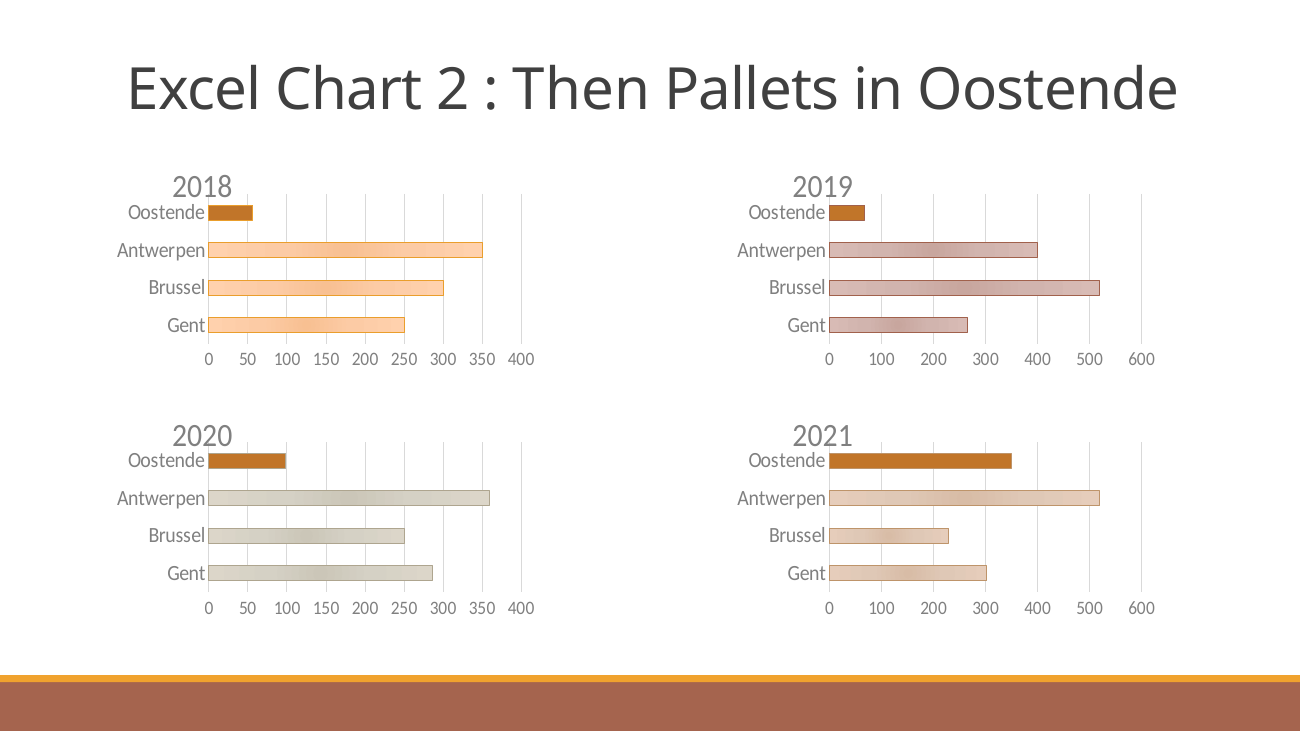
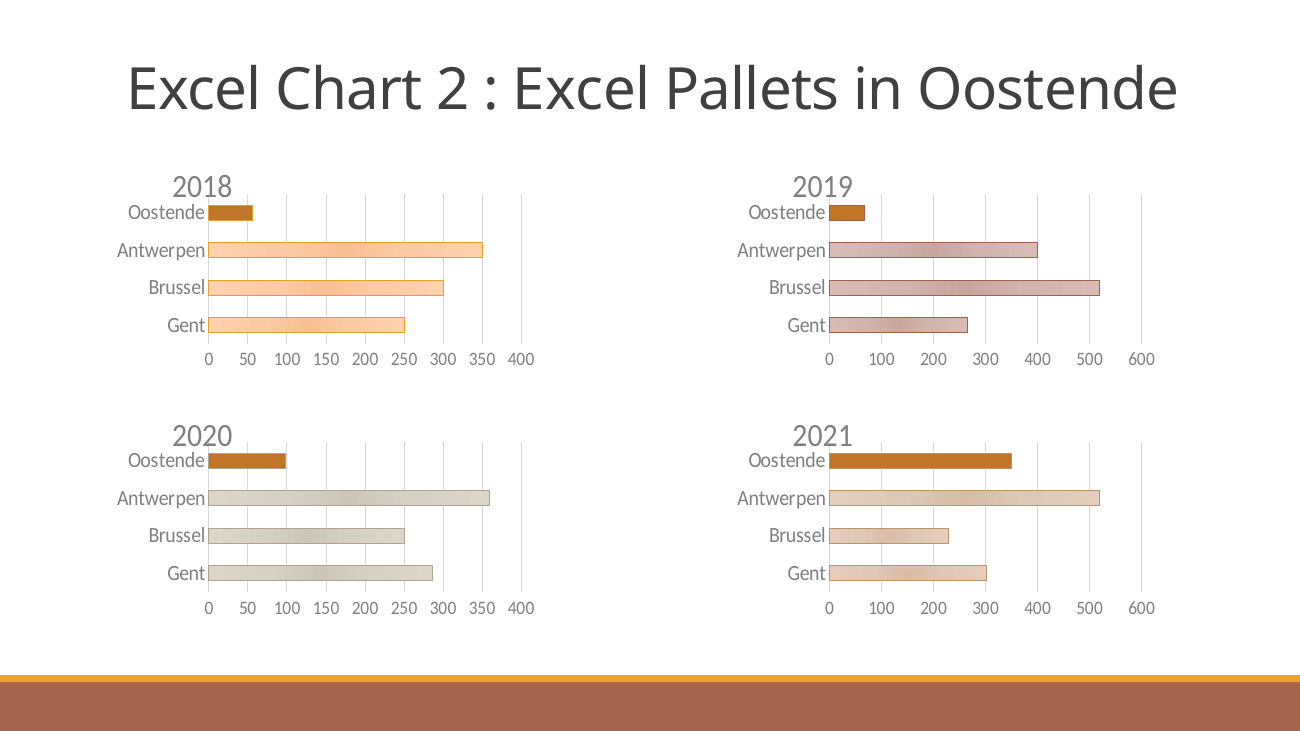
Then at (582, 91): Then -> Excel
